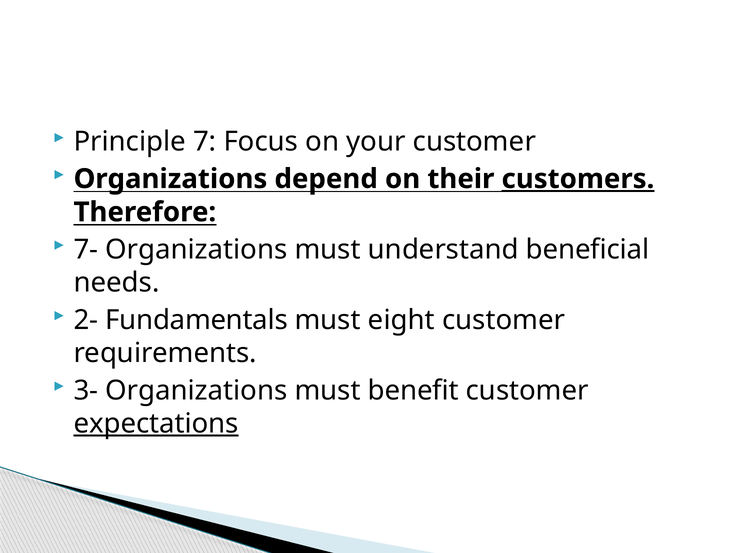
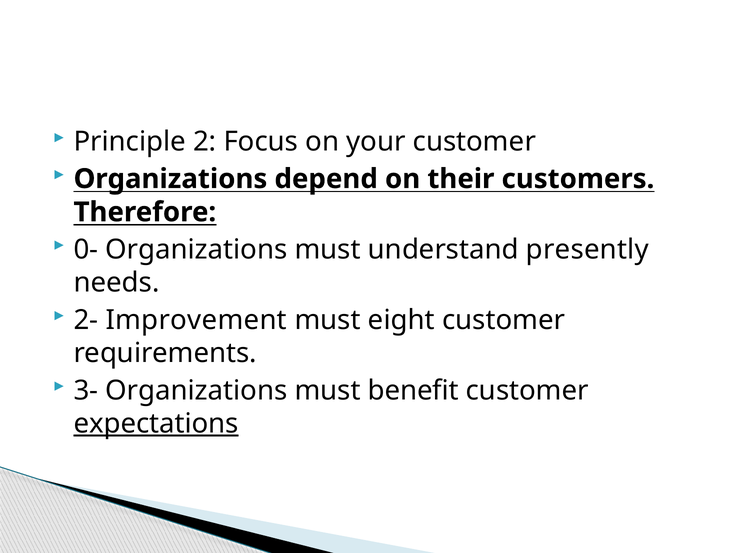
7: 7 -> 2
customers underline: present -> none
7-: 7- -> 0-
beneficial: beneficial -> presently
Fundamentals: Fundamentals -> Improvement
